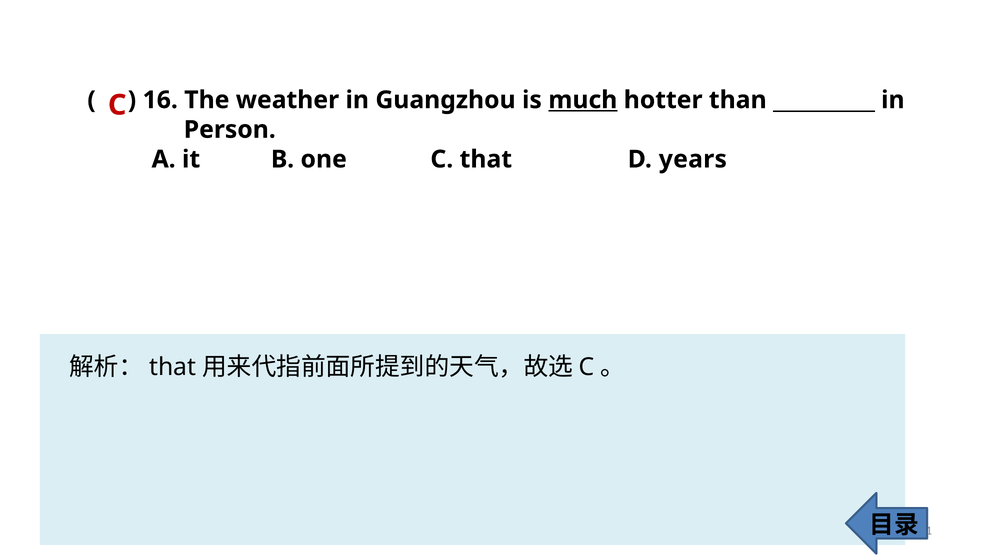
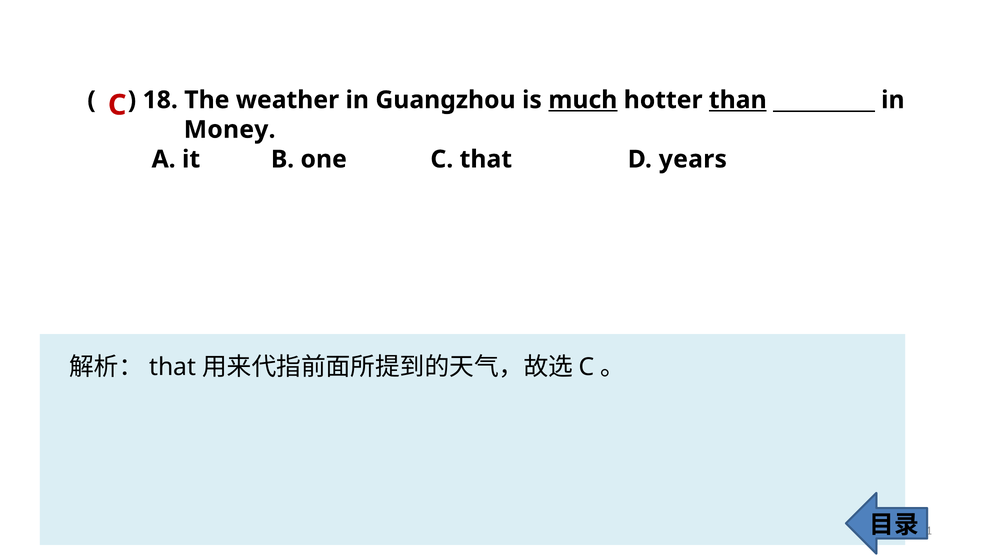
16: 16 -> 18
than underline: none -> present
Person: Person -> Money
